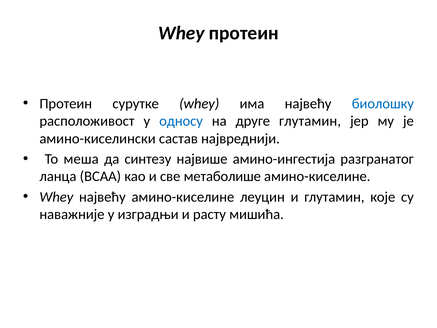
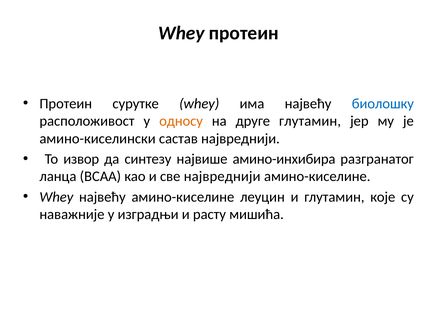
односу colour: blue -> orange
меша: меша -> извор
амино-ингестија: амино-ингестија -> амино-инхибира
све метаболише: метаболише -> највреднији
